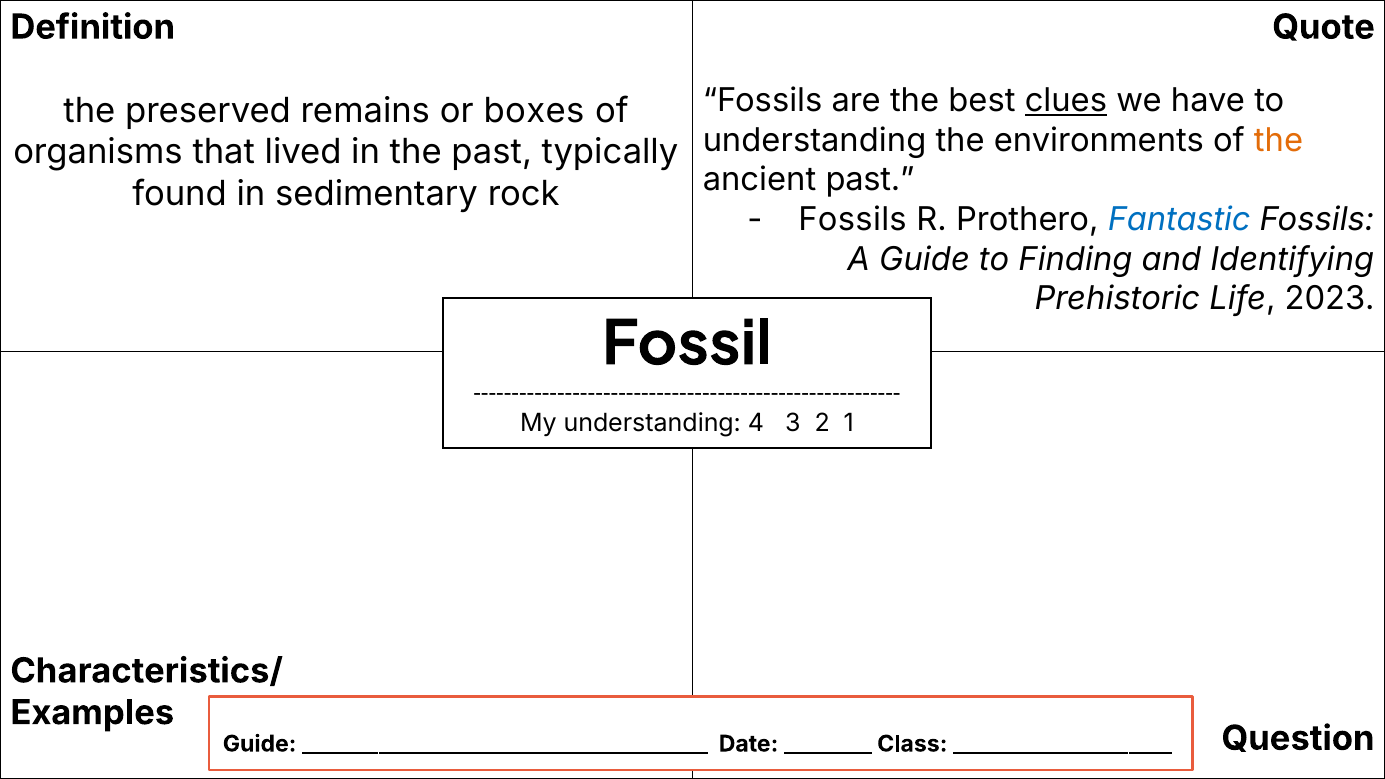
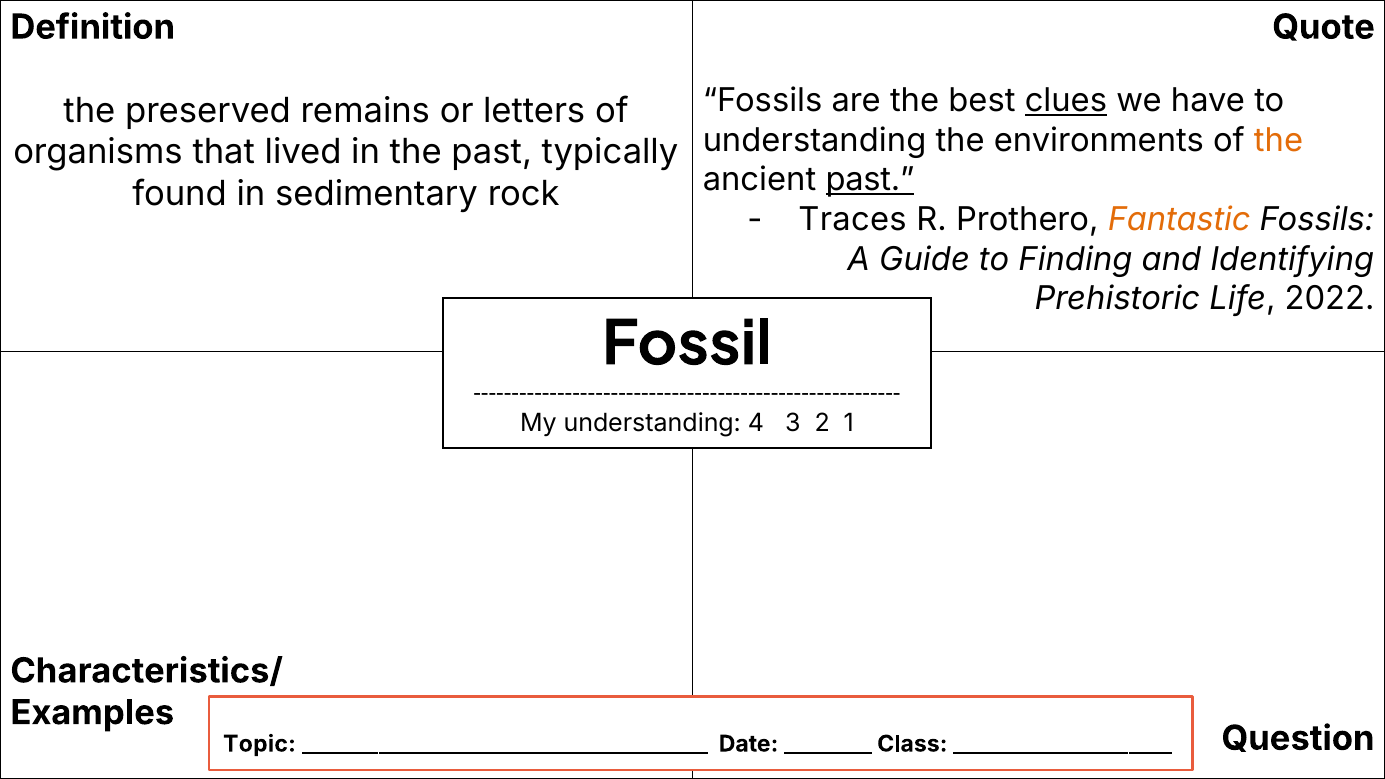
boxes: boxes -> letters
past at (870, 180) underline: none -> present
Fossils at (853, 220): Fossils -> Traces
Fantastic colour: blue -> orange
2023: 2023 -> 2022
Guide at (260, 744): Guide -> Topic
